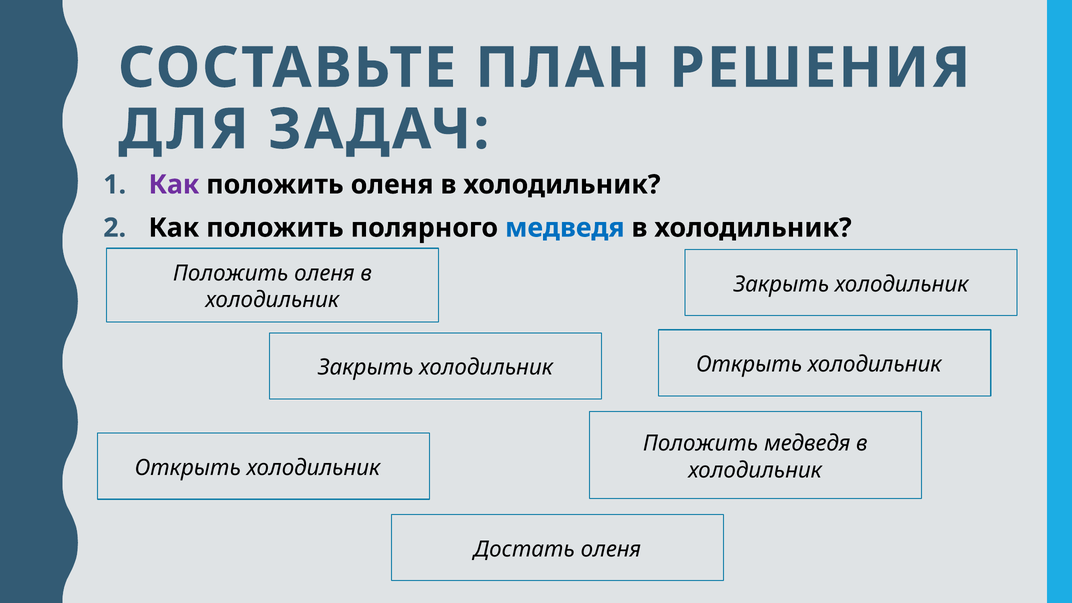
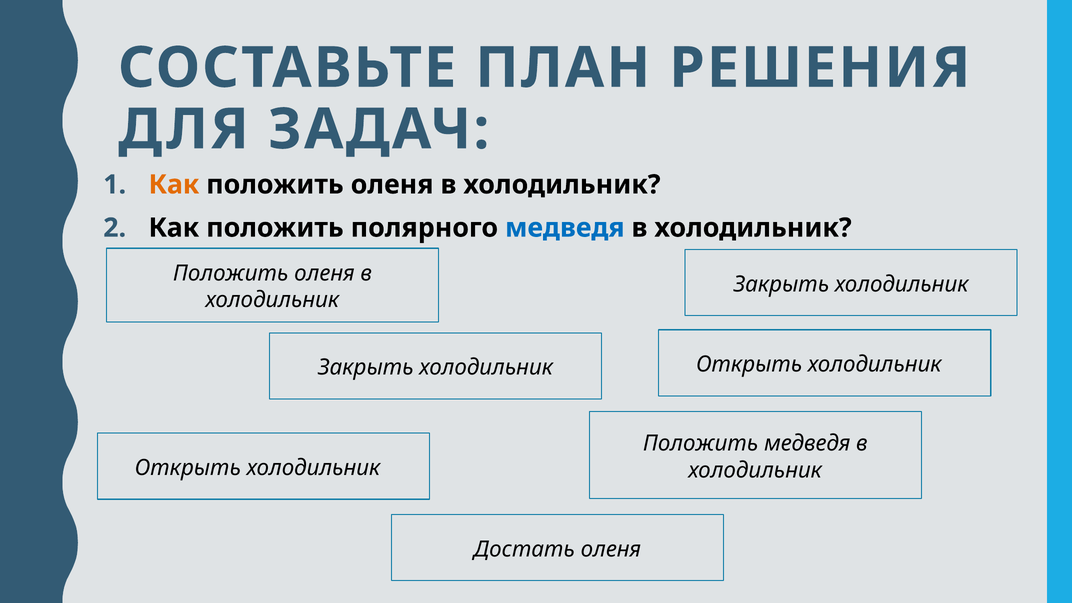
Как at (174, 185) colour: purple -> orange
